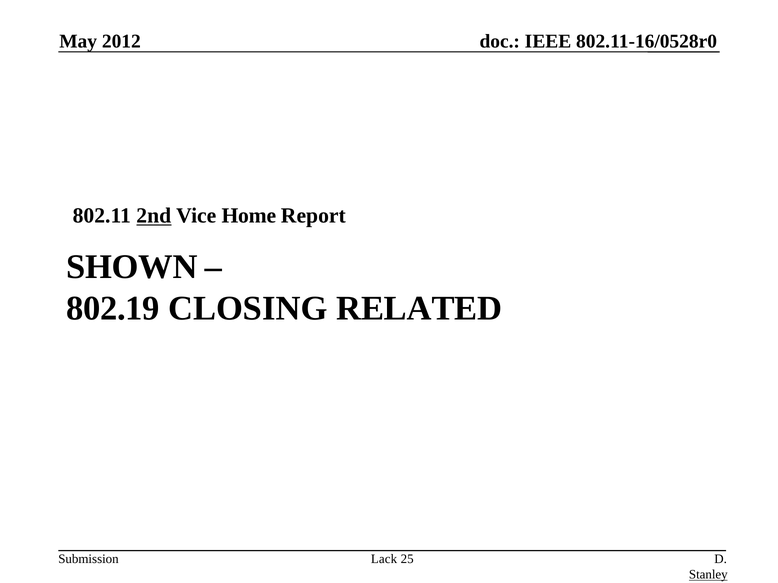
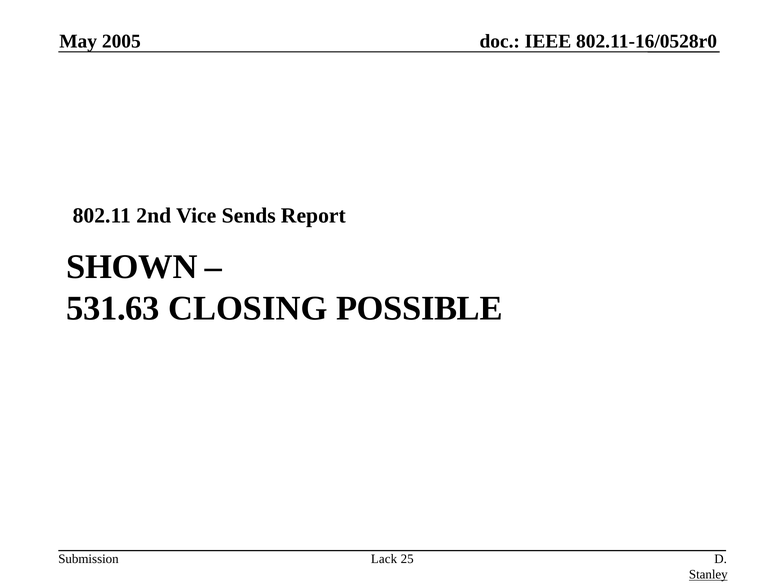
2012: 2012 -> 2005
2nd underline: present -> none
Home: Home -> Sends
802.19: 802.19 -> 531.63
RELATED: RELATED -> POSSIBLE
